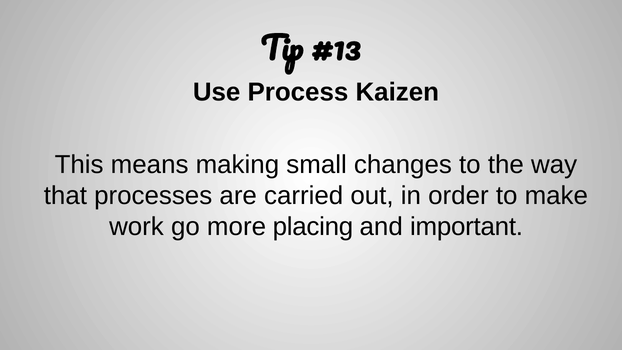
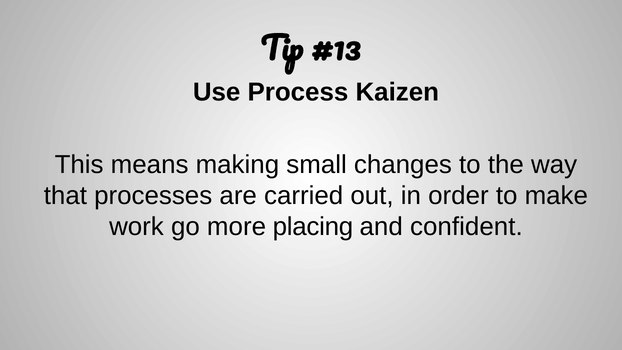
important: important -> confident
